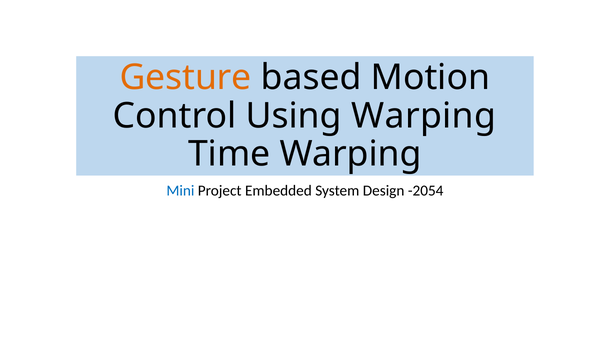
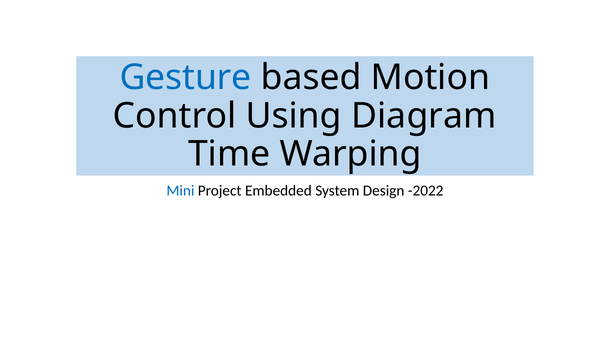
Gesture colour: orange -> blue
Using Warping: Warping -> Diagram
-2054: -2054 -> -2022
